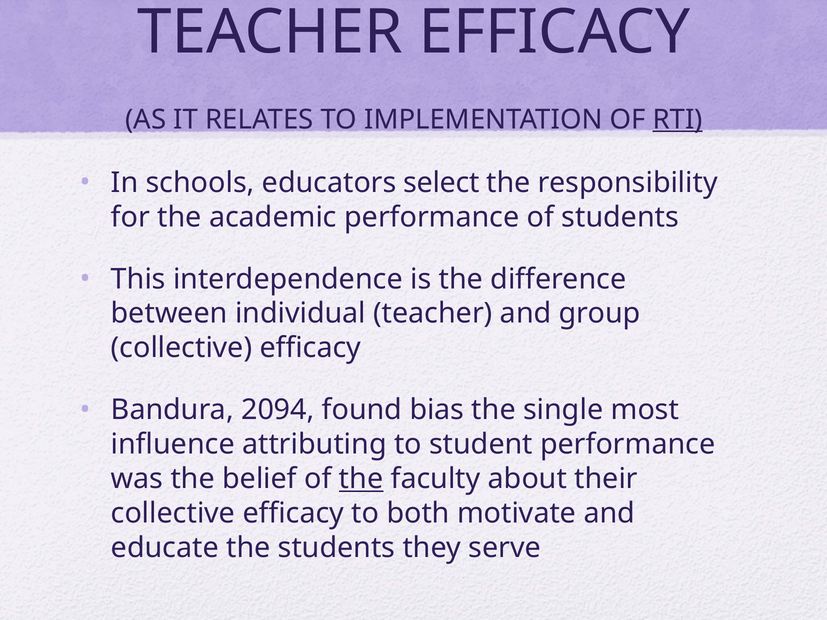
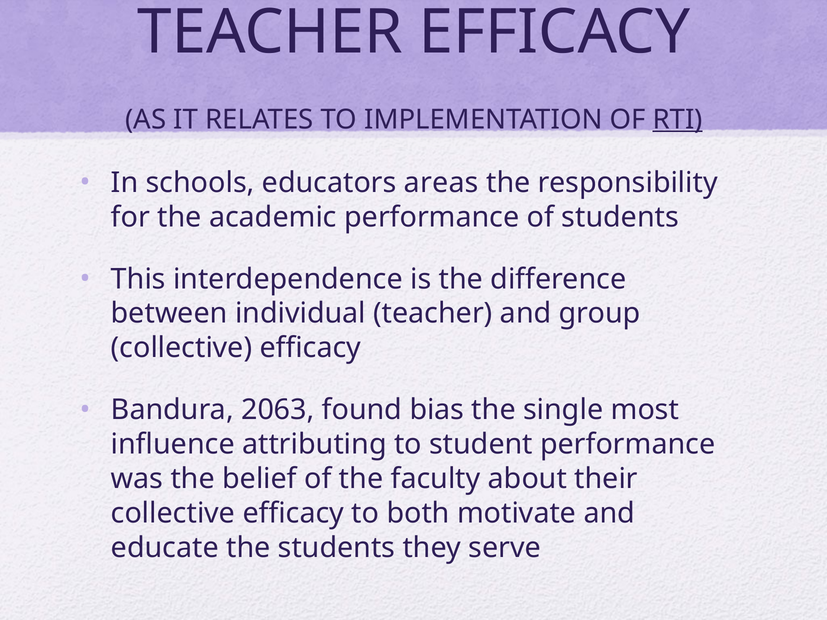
select: select -> areas
2094: 2094 -> 2063
the at (361, 479) underline: present -> none
